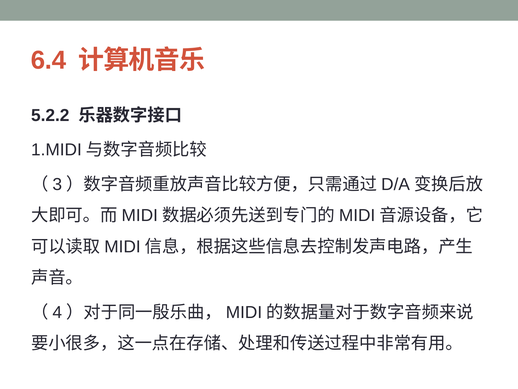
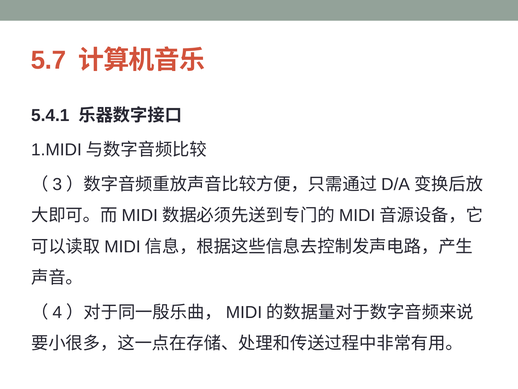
6.4: 6.4 -> 5.7
5.2.2: 5.2.2 -> 5.4.1
